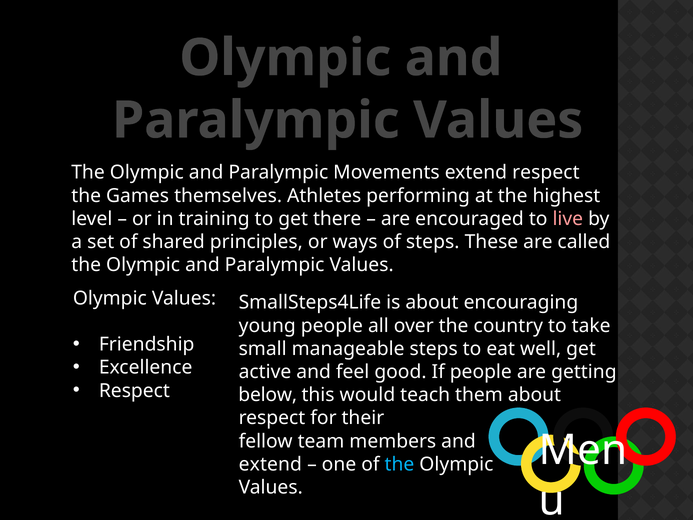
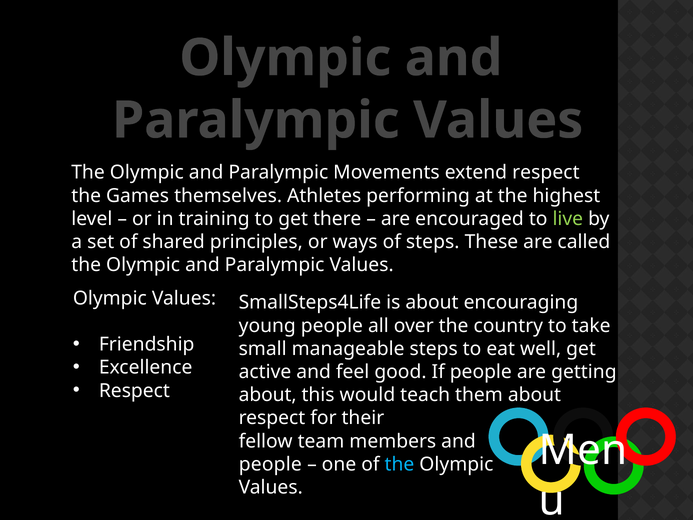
live colour: pink -> light green
below at (268, 395): below -> about
extend at (270, 464): extend -> people
